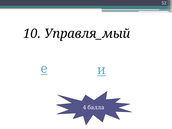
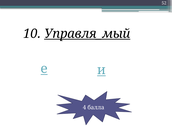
Управля_мый underline: none -> present
